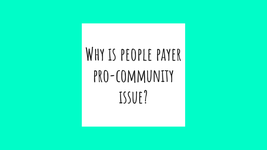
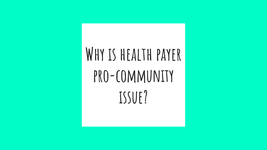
people: people -> health
